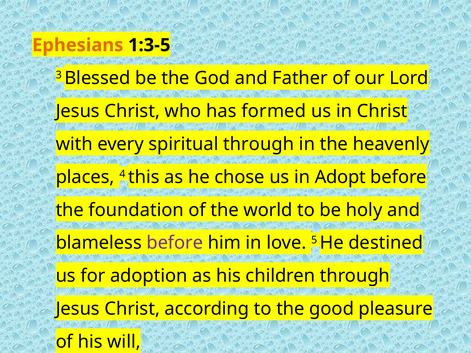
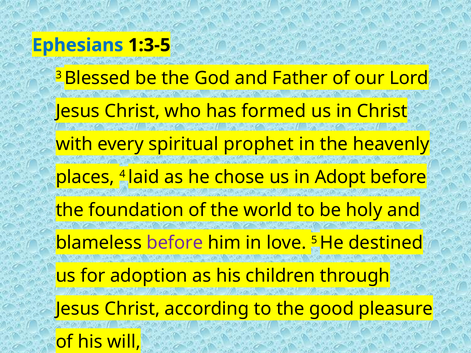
Ephesians colour: orange -> blue
spiritual through: through -> prophet
this: this -> laid
